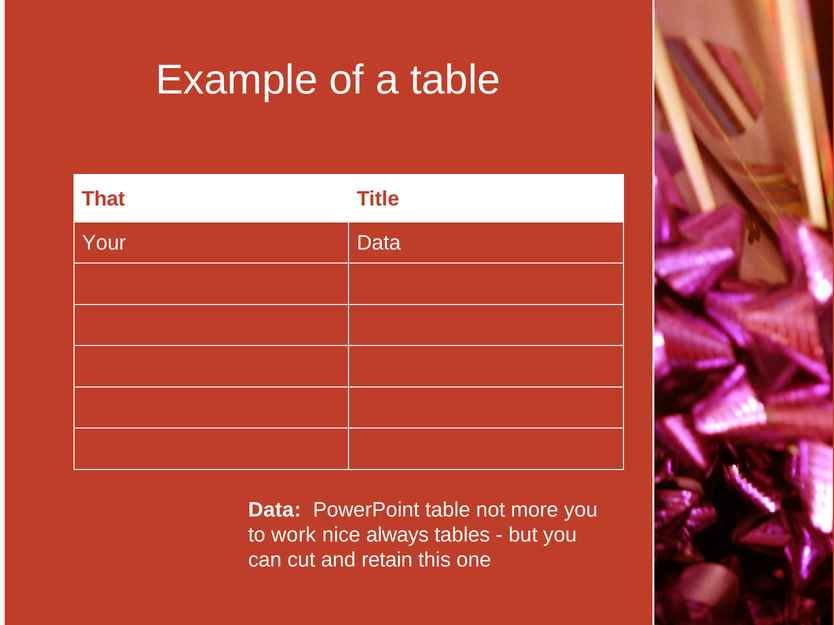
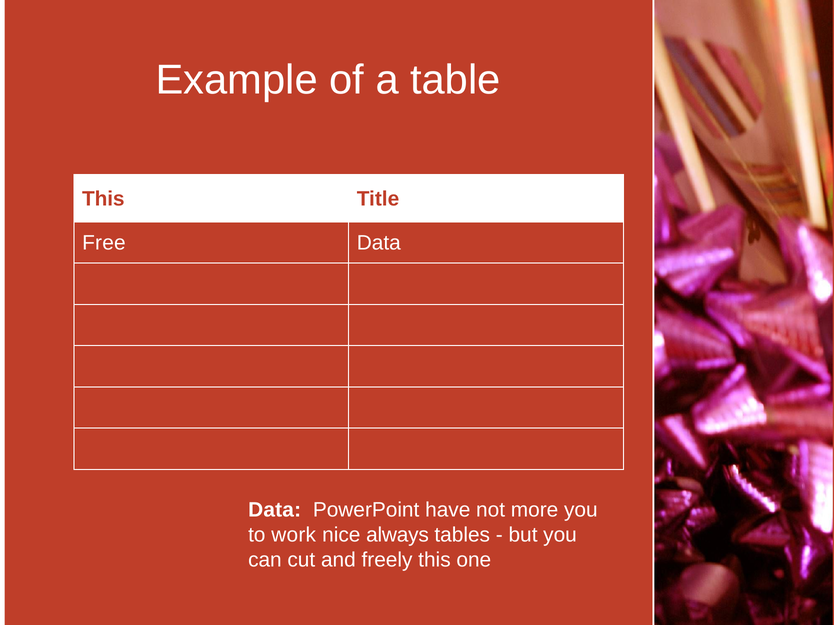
That at (103, 199): That -> This
Your: Your -> Free
PowerPoint table: table -> have
retain: retain -> freely
